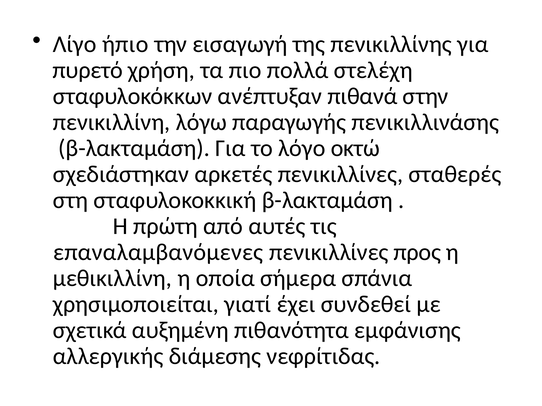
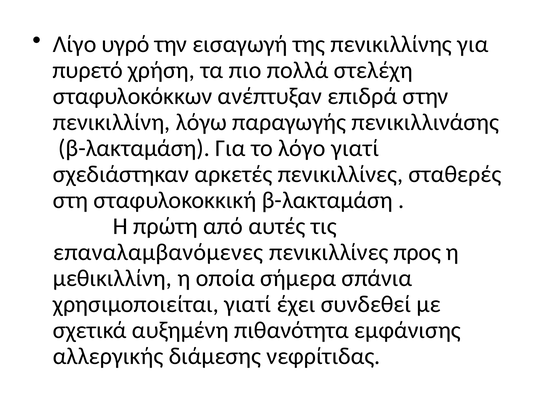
ήπιο: ήπιο -> υγρό
πιθανά: πιθανά -> επιδρά
λόγο οκτώ: οκτώ -> γιατί
